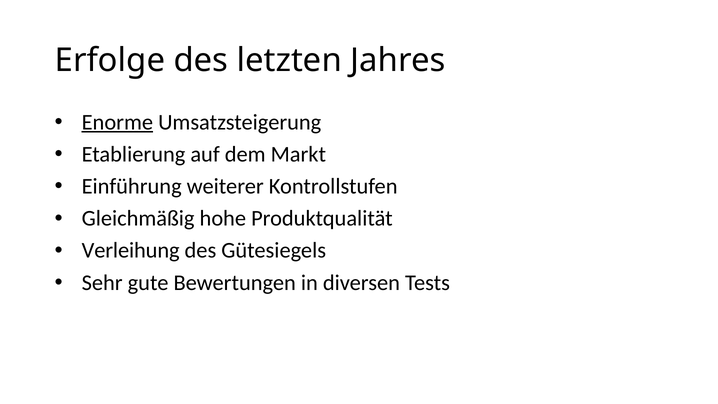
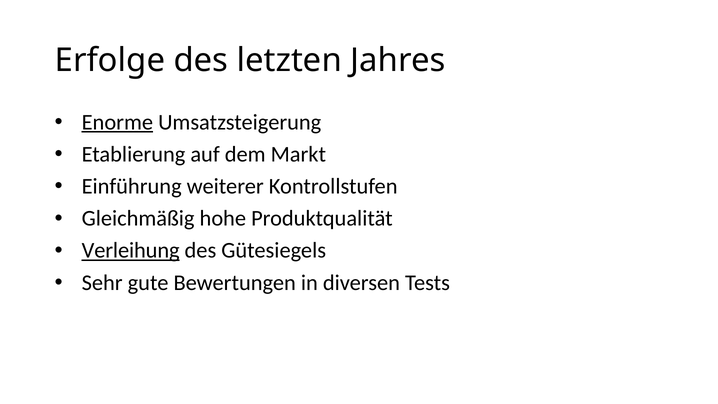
Verleihung underline: none -> present
